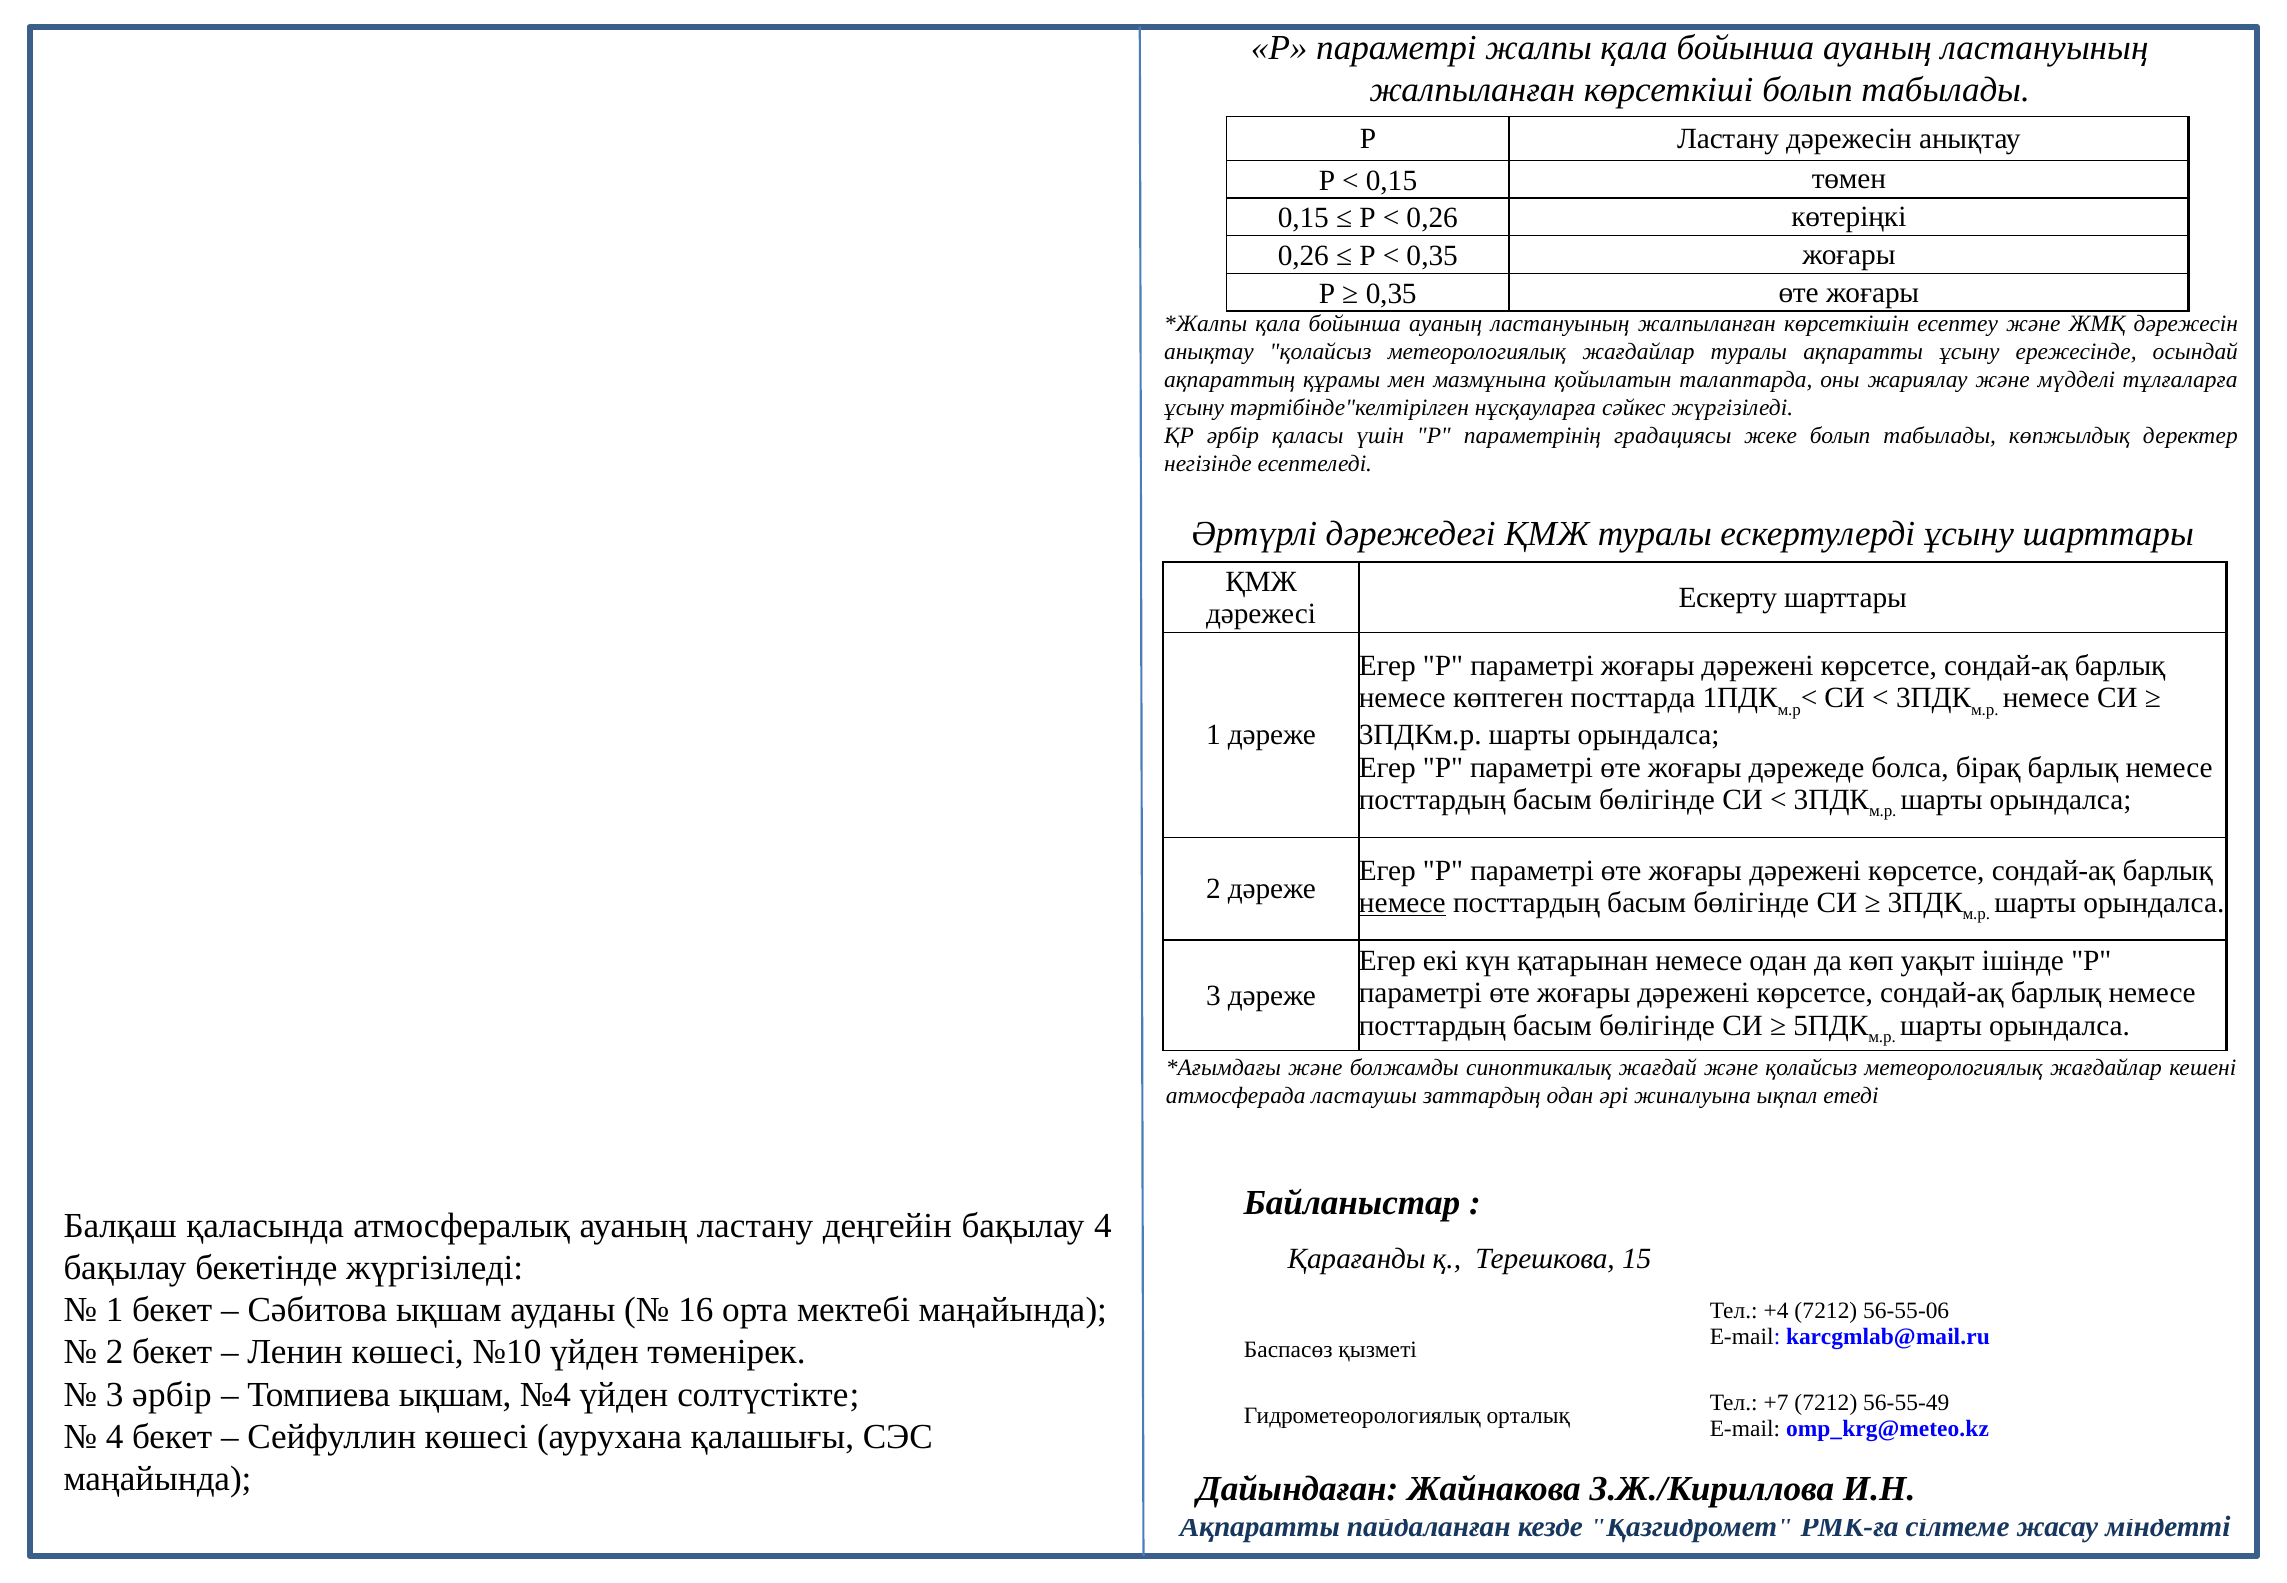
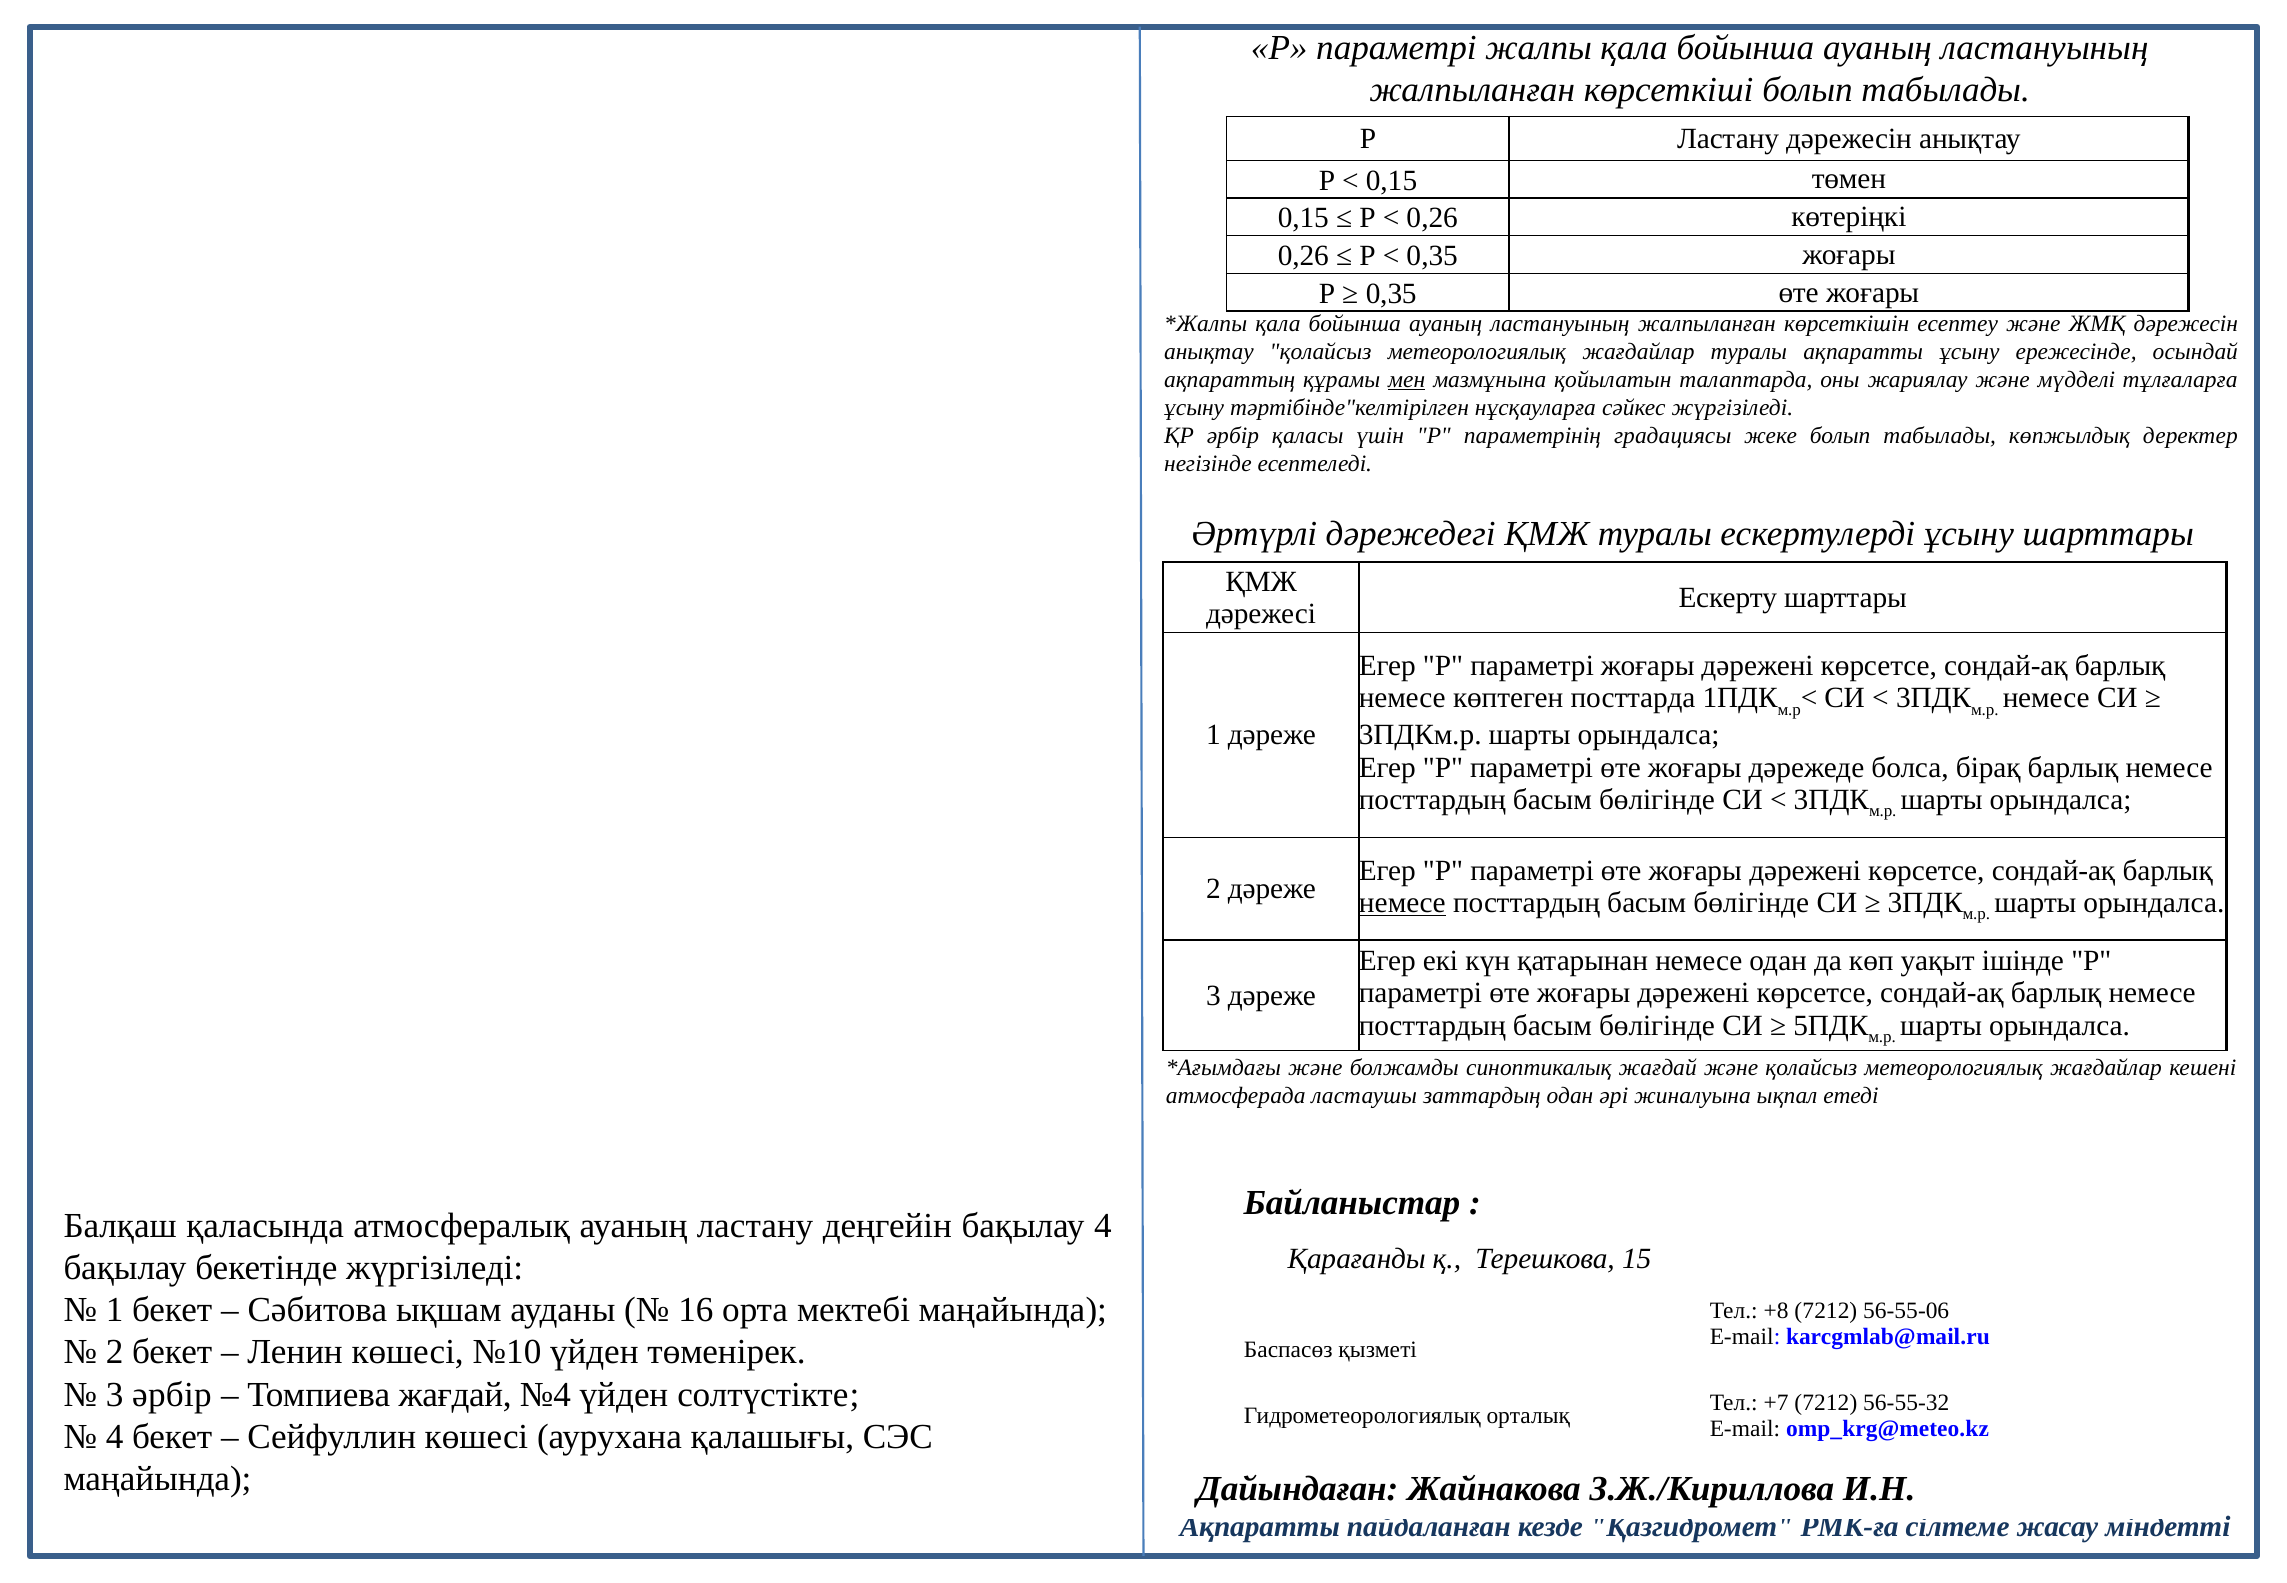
мен underline: none -> present
+4: +4 -> +8
Томпиева ықшам: ықшам -> жағдай
56-55-49: 56-55-49 -> 56-55-32
